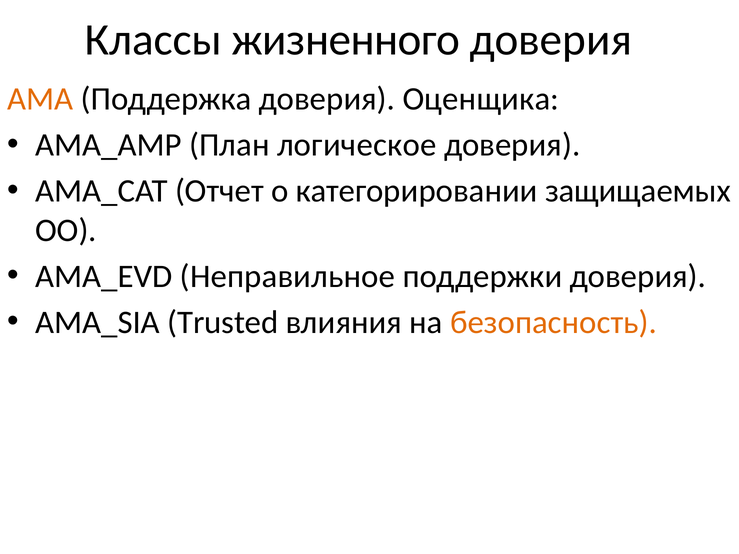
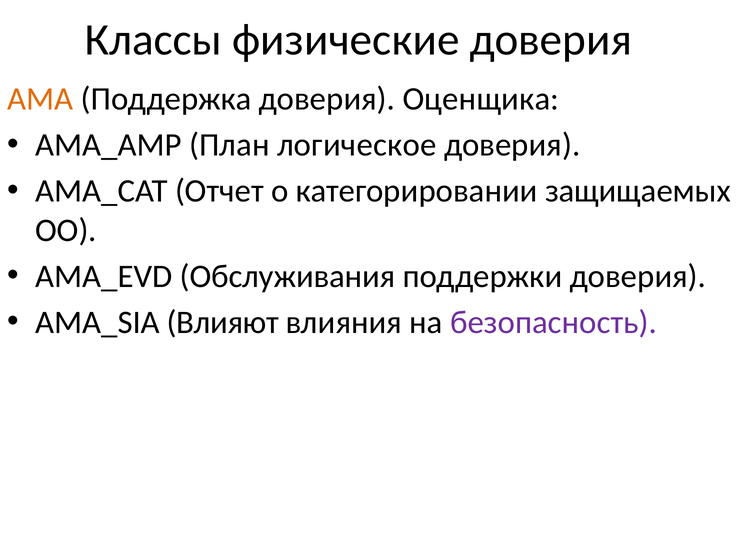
жизненного: жизненного -> физические
Неправильное: Неправильное -> Обслуживания
Trusted: Trusted -> Влияют
безопасность colour: orange -> purple
